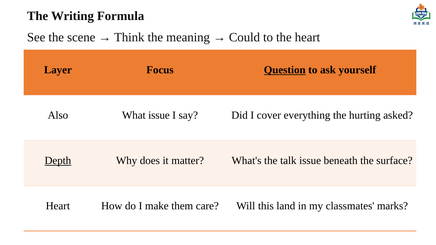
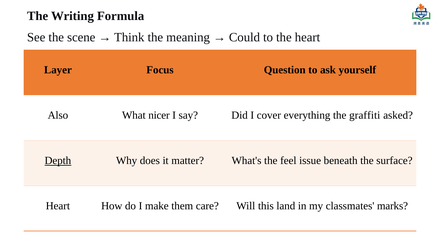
Question underline: present -> none
What issue: issue -> nicer
hurting: hurting -> graffiti
talk: talk -> feel
